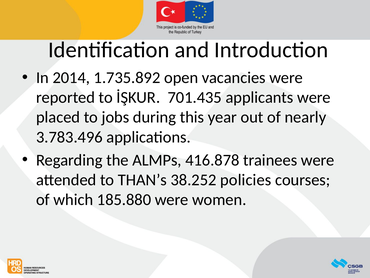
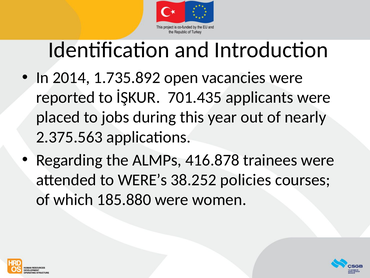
3.783.496: 3.783.496 -> 2.375.563
THAN’s: THAN’s -> WERE’s
